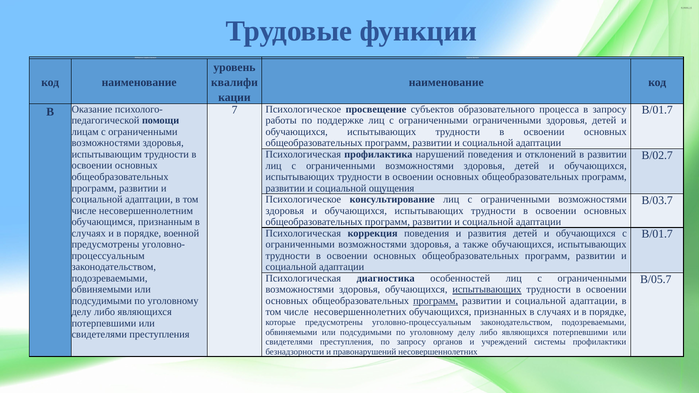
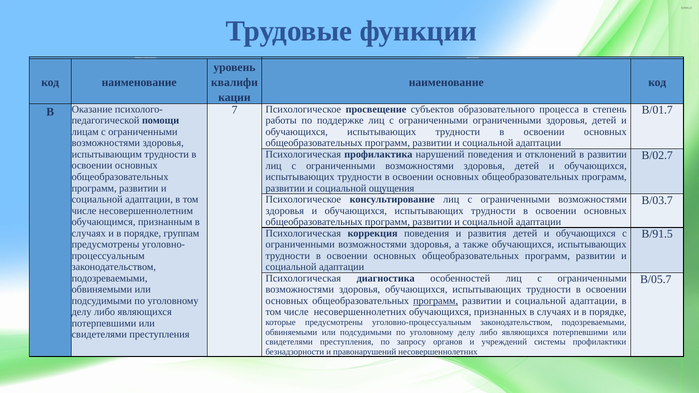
в запросу: запросу -> степень
военной: военной -> группам
В/01.7 at (657, 234): В/01.7 -> В/91.5
испытывающих at (487, 290) underline: present -> none
